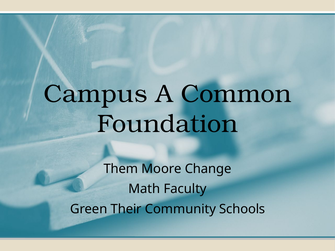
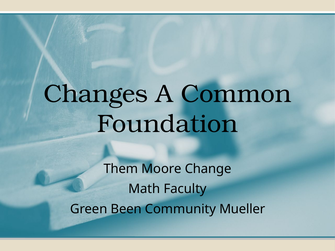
Campus: Campus -> Changes
Their: Their -> Been
Schools: Schools -> Mueller
